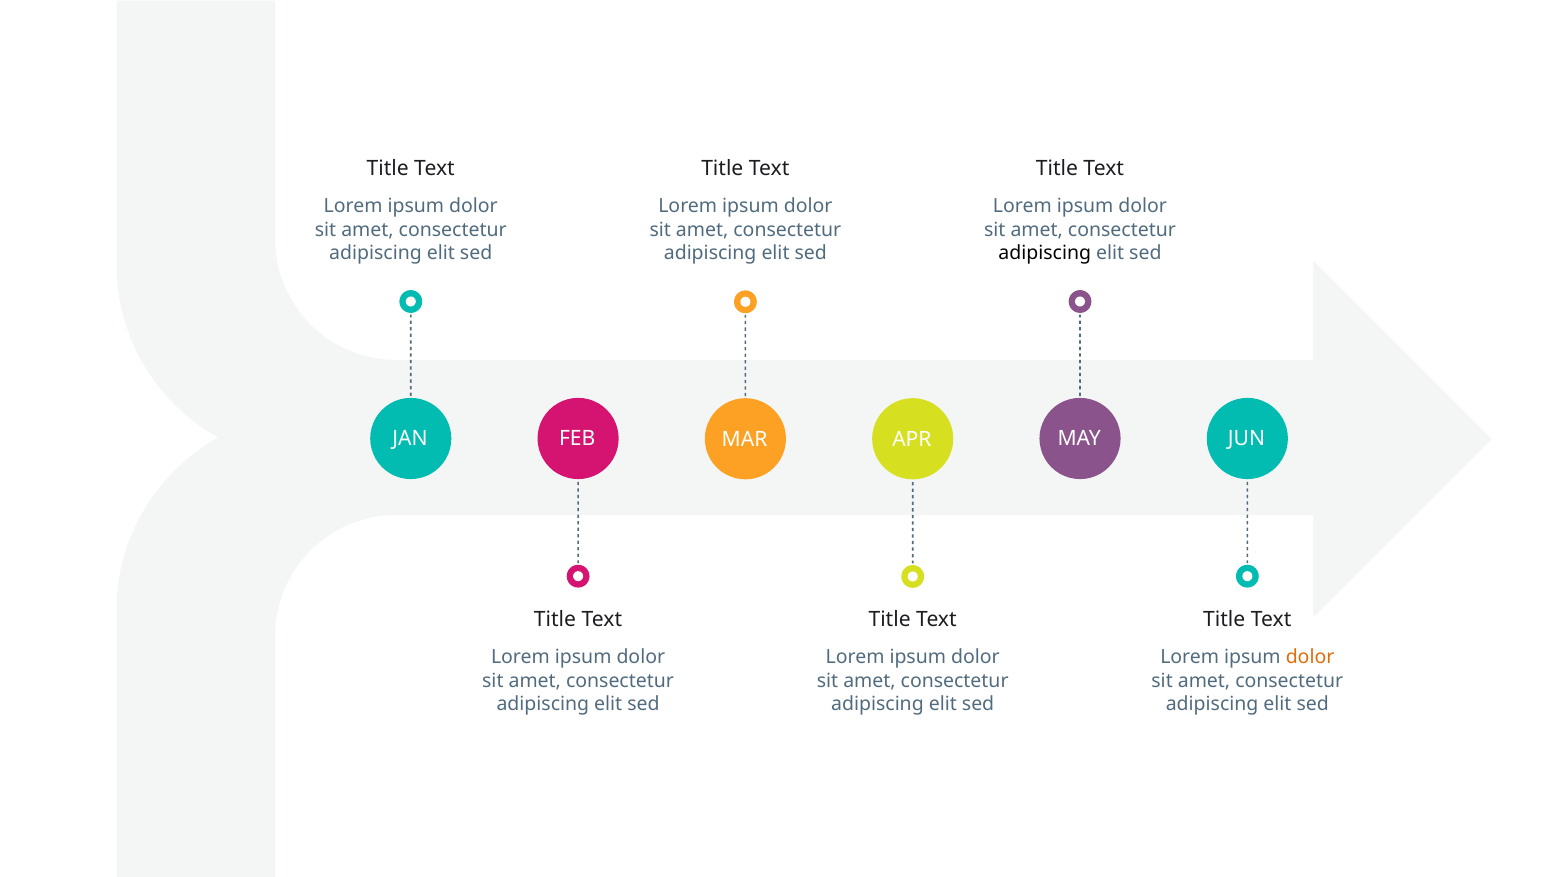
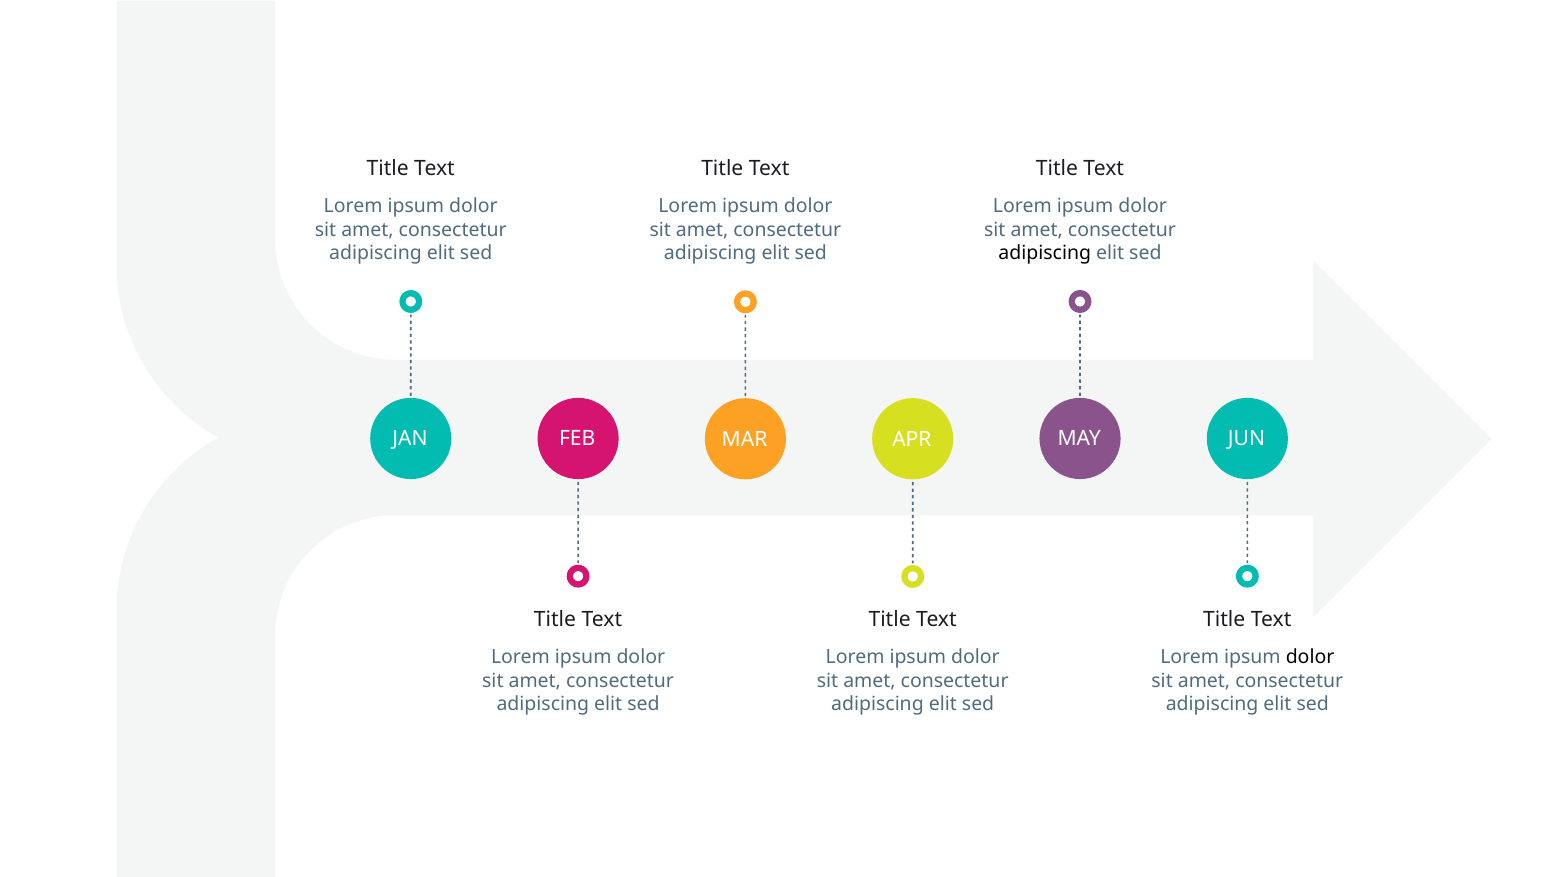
dolor at (1310, 657) colour: orange -> black
